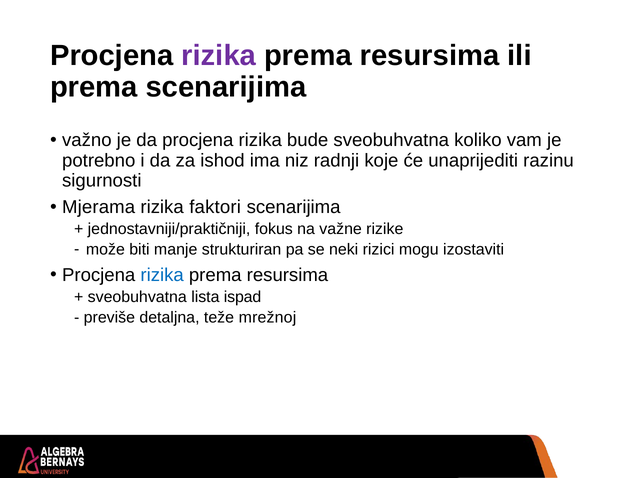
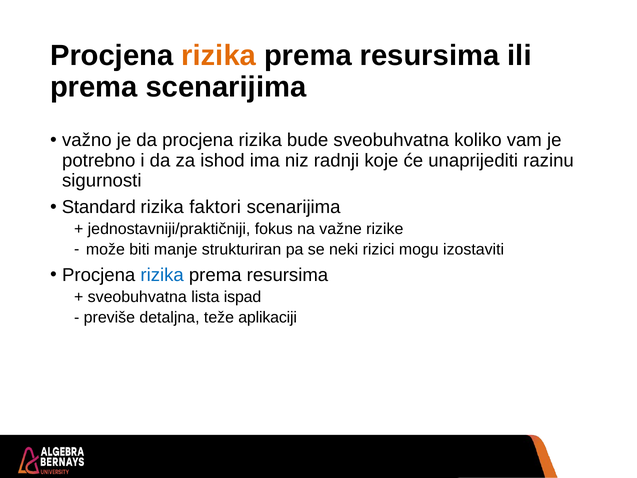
rizika at (219, 56) colour: purple -> orange
Mjerama: Mjerama -> Standard
mrežnoj: mrežnoj -> aplikaciji
